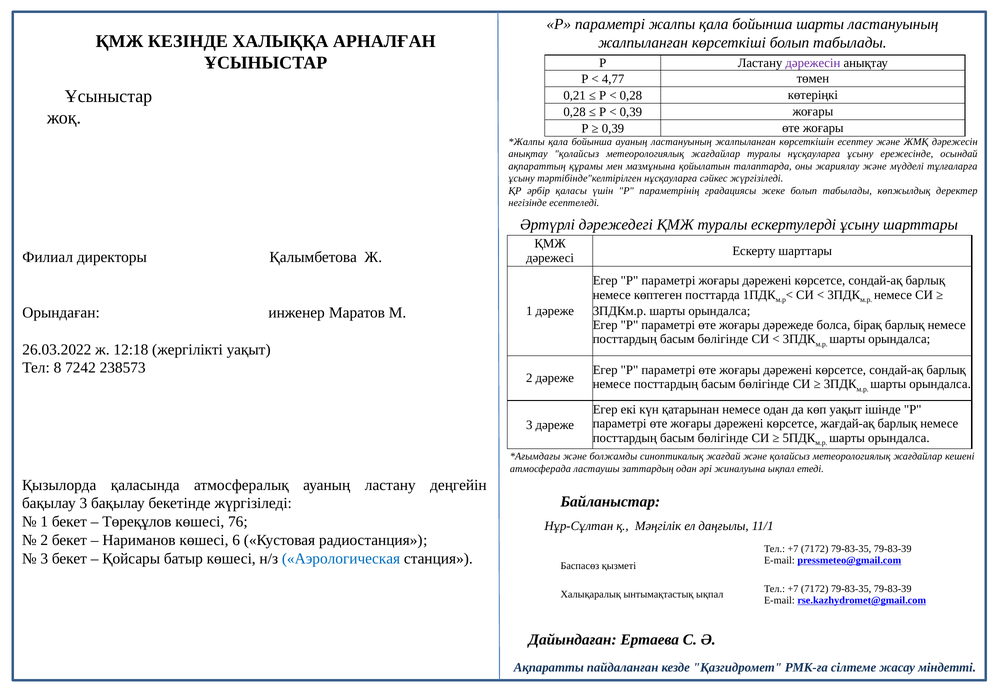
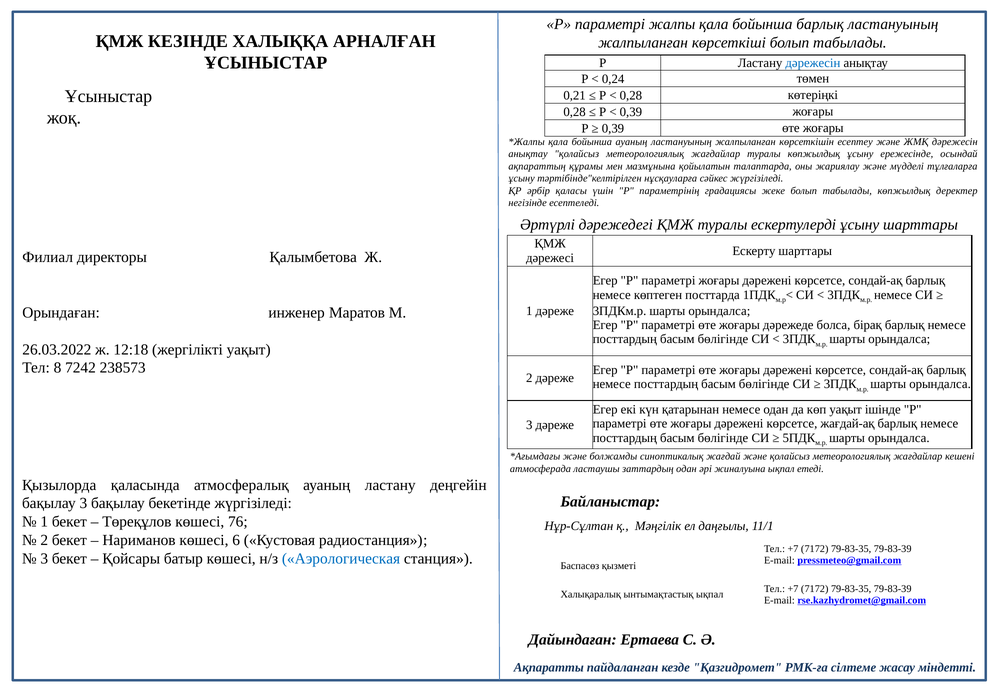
бойынша шарты: шарты -> барлық
дәрежесін at (813, 63) colour: purple -> blue
4,77: 4,77 -> 0,24
туралы нұсқауларға: нұсқауларға -> көпжылдық
